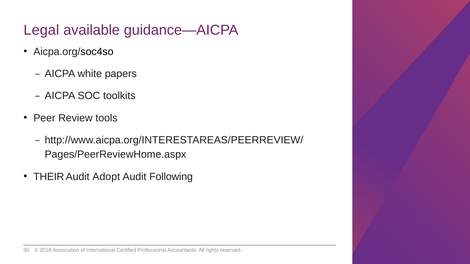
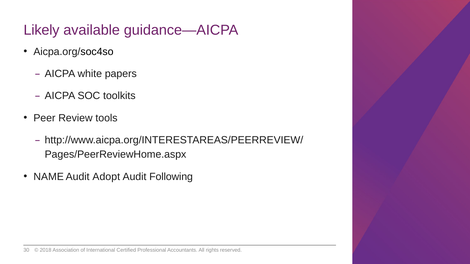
Legal: Legal -> Likely
THEIR: THEIR -> NAME
